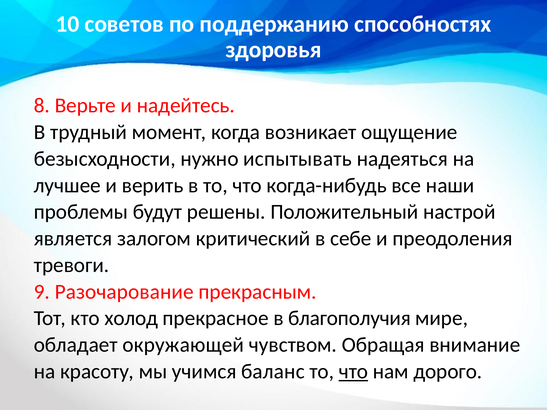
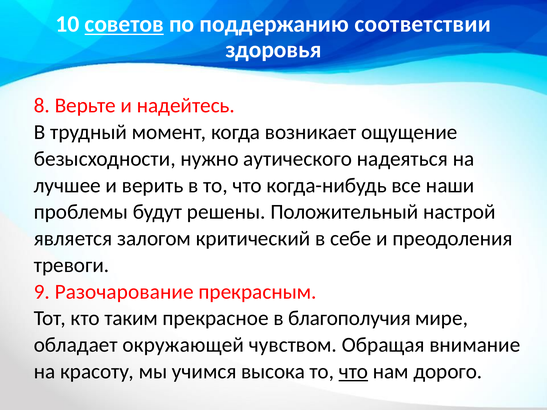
советов underline: none -> present
способностях: способностях -> соответствии
испытывать: испытывать -> аутического
холод: холод -> таким
баланс: баланс -> высока
